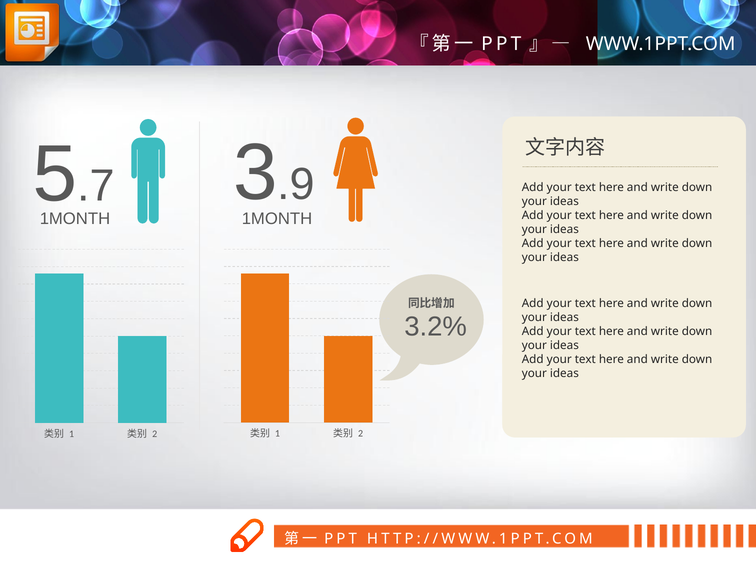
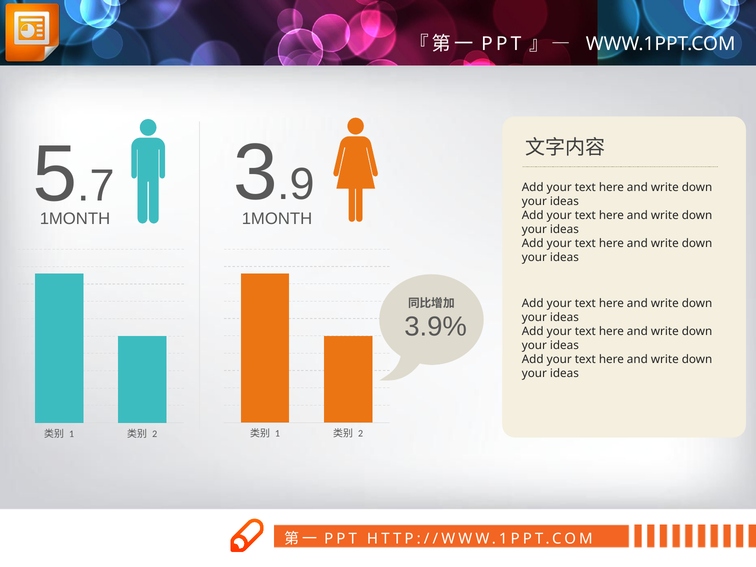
3.2%: 3.2% -> 3.9%
